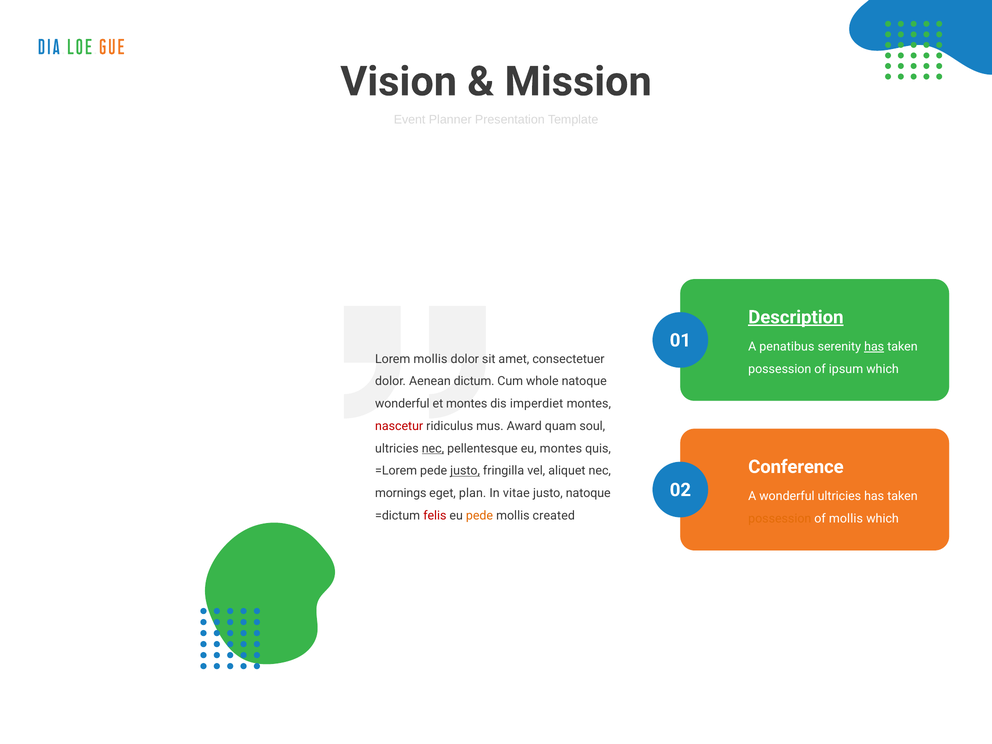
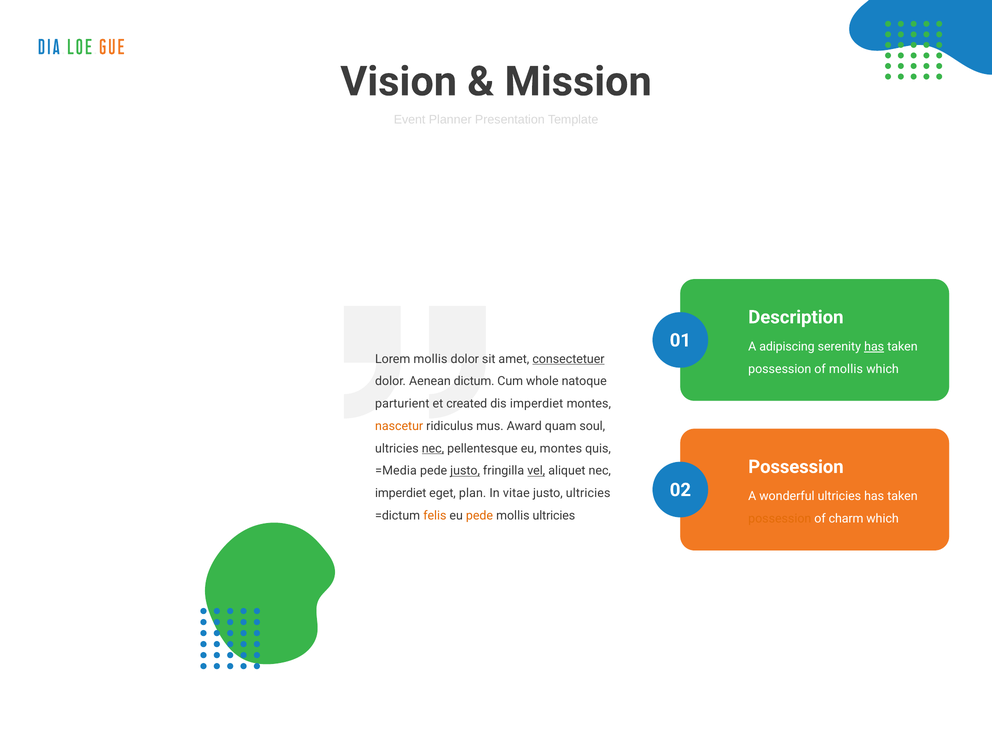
Description underline: present -> none
penatibus: penatibus -> adipiscing
consectetuer underline: none -> present
of ipsum: ipsum -> mollis
wonderful at (402, 404): wonderful -> parturient
et montes: montes -> created
nascetur colour: red -> orange
Conference at (796, 467): Conference -> Possession
=Lorem: =Lorem -> =Media
vel underline: none -> present
mornings at (401, 493): mornings -> imperdiet
justo natoque: natoque -> ultricies
felis colour: red -> orange
mollis created: created -> ultricies
of mollis: mollis -> charm
